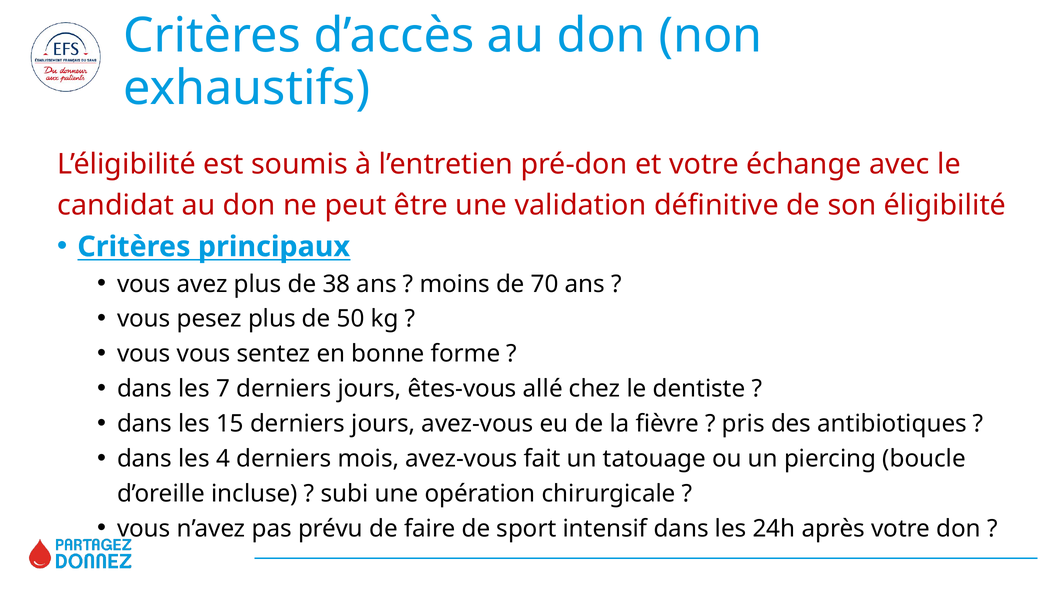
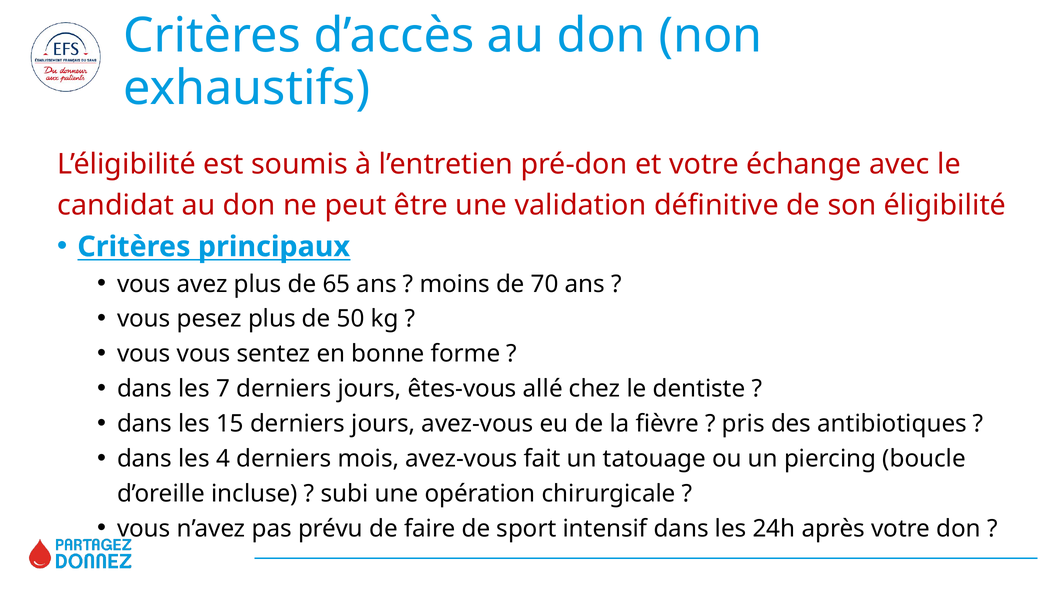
38: 38 -> 65
